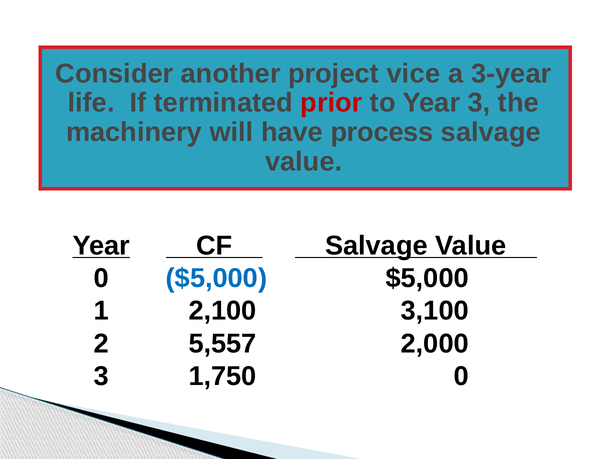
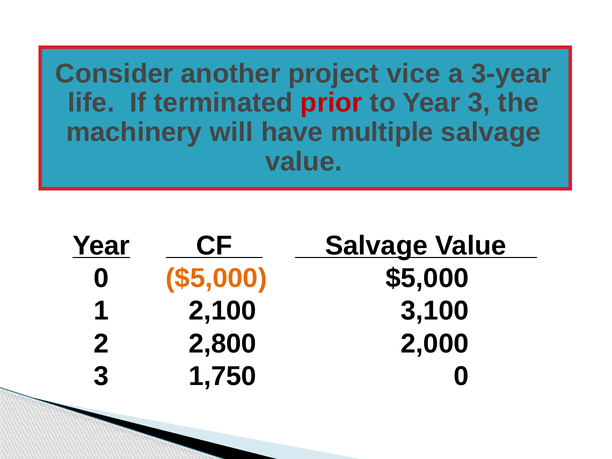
process: process -> multiple
$5,000 at (217, 278) colour: blue -> orange
5,557: 5,557 -> 2,800
